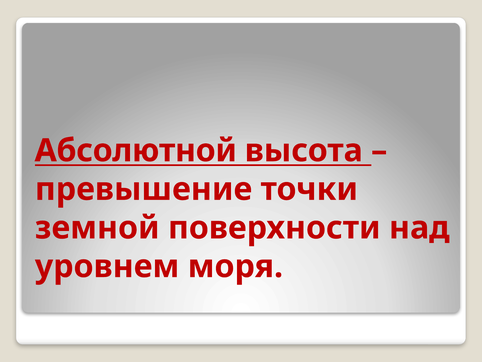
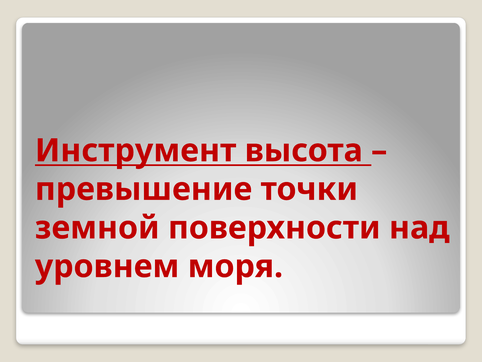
Абсолютной: Абсолютной -> Инструмент
